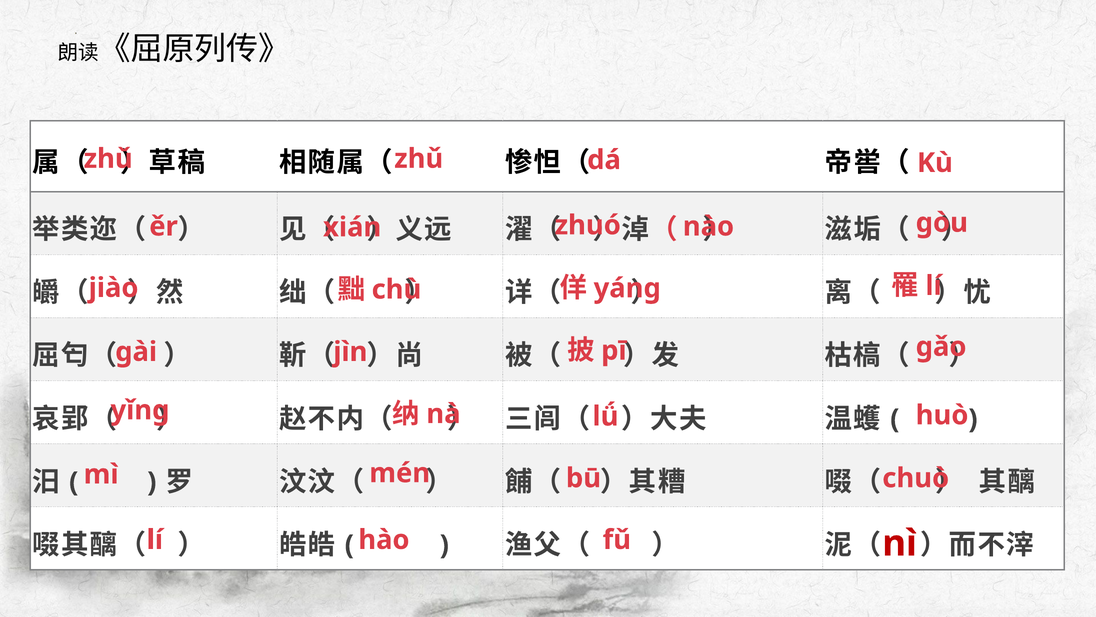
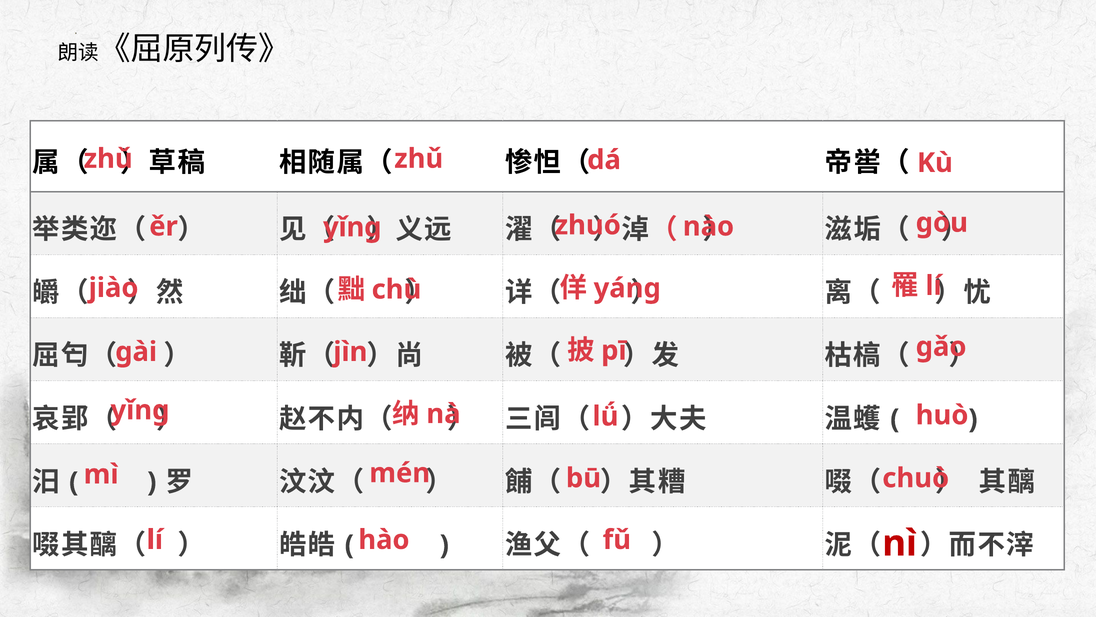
ěr xián: xián -> yǐng
